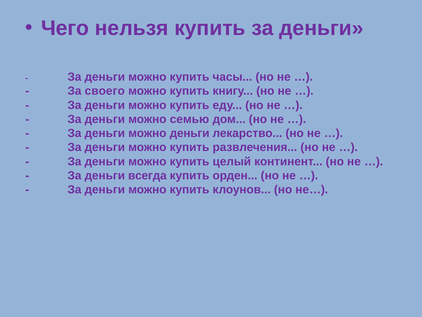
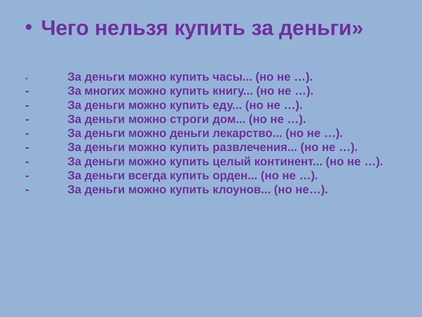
своего: своего -> многих
семью: семью -> строги
